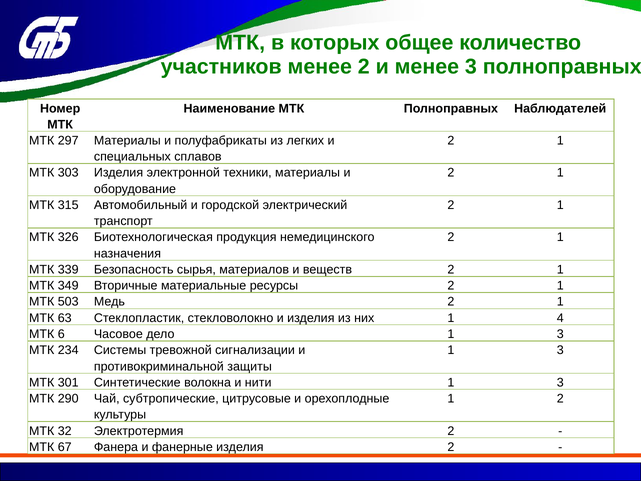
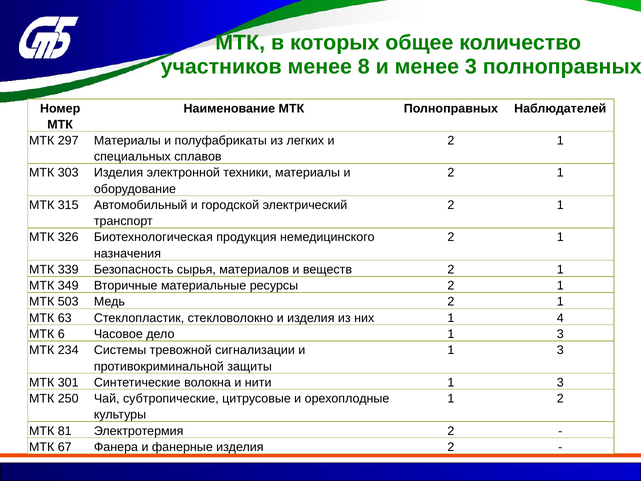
менее 2: 2 -> 8
290: 290 -> 250
32: 32 -> 81
